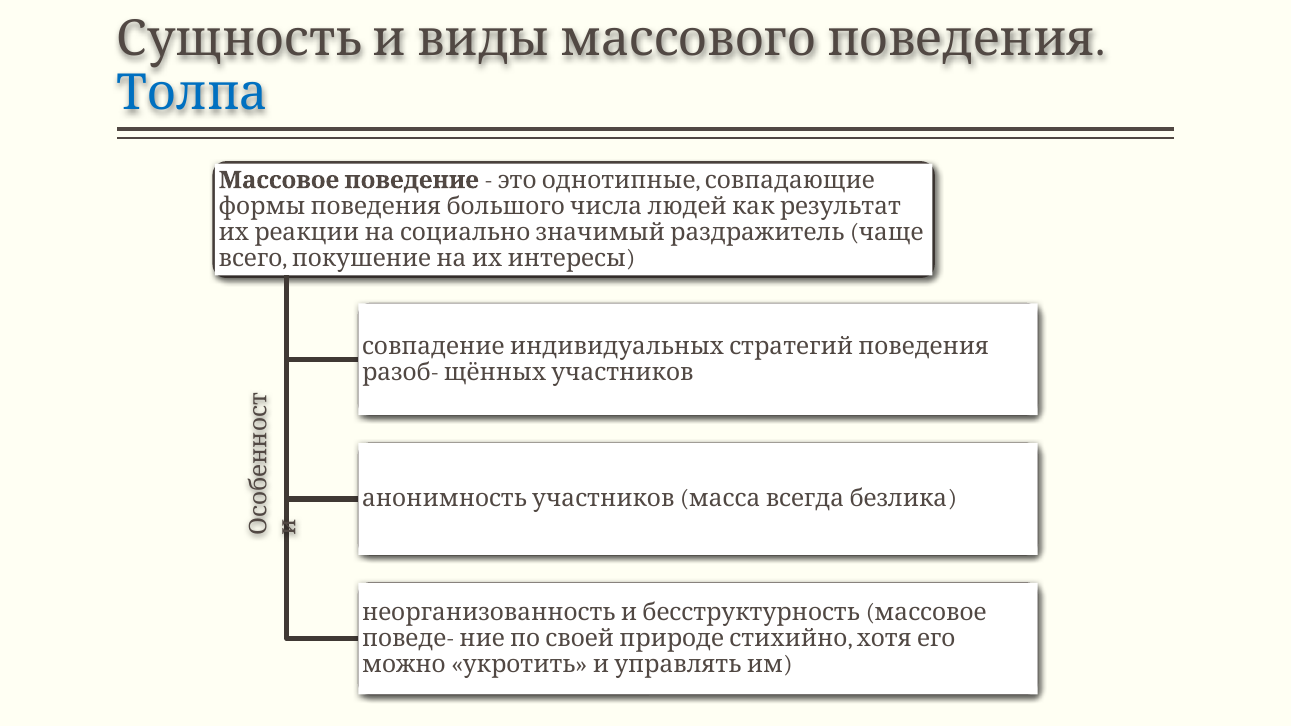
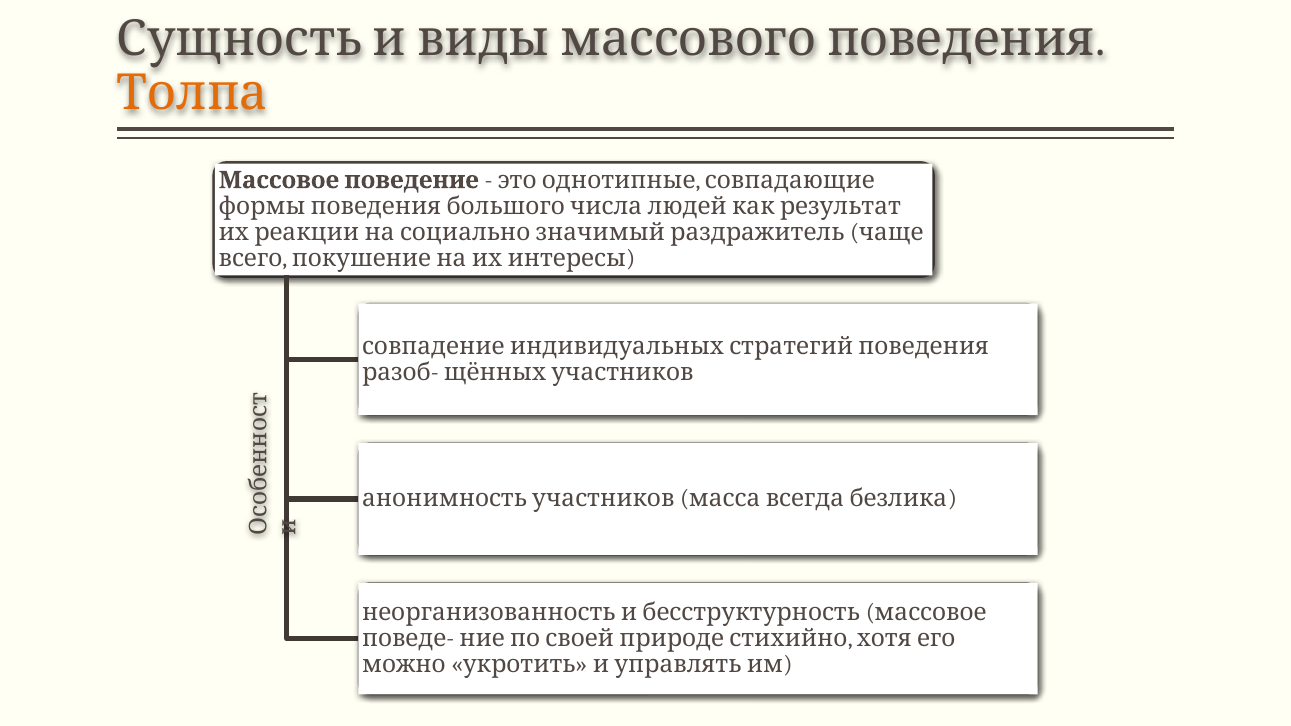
Толпа colour: blue -> orange
